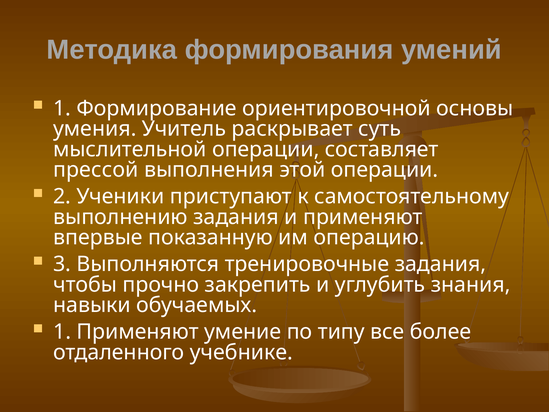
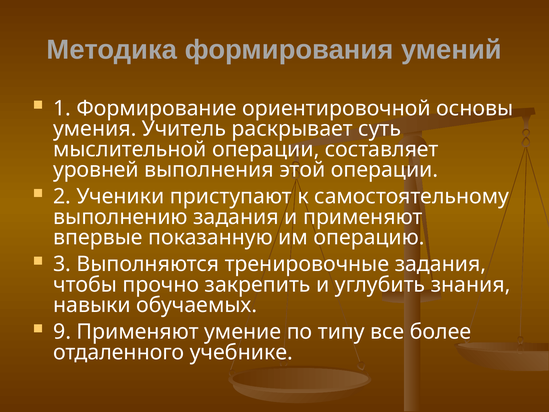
прессой: прессой -> уровней
1 at (62, 332): 1 -> 9
